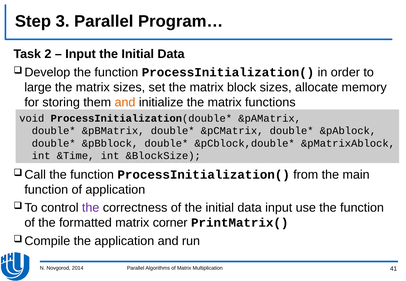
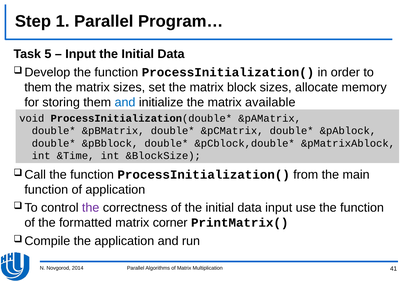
3: 3 -> 1
2: 2 -> 5
large at (38, 87): large -> them
and at (125, 102) colour: orange -> blue
functions: functions -> available
